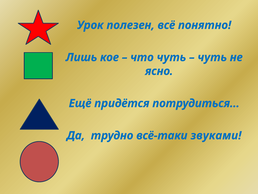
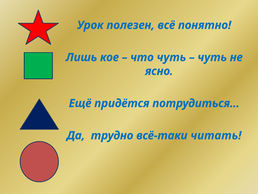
звуками: звуками -> читать
